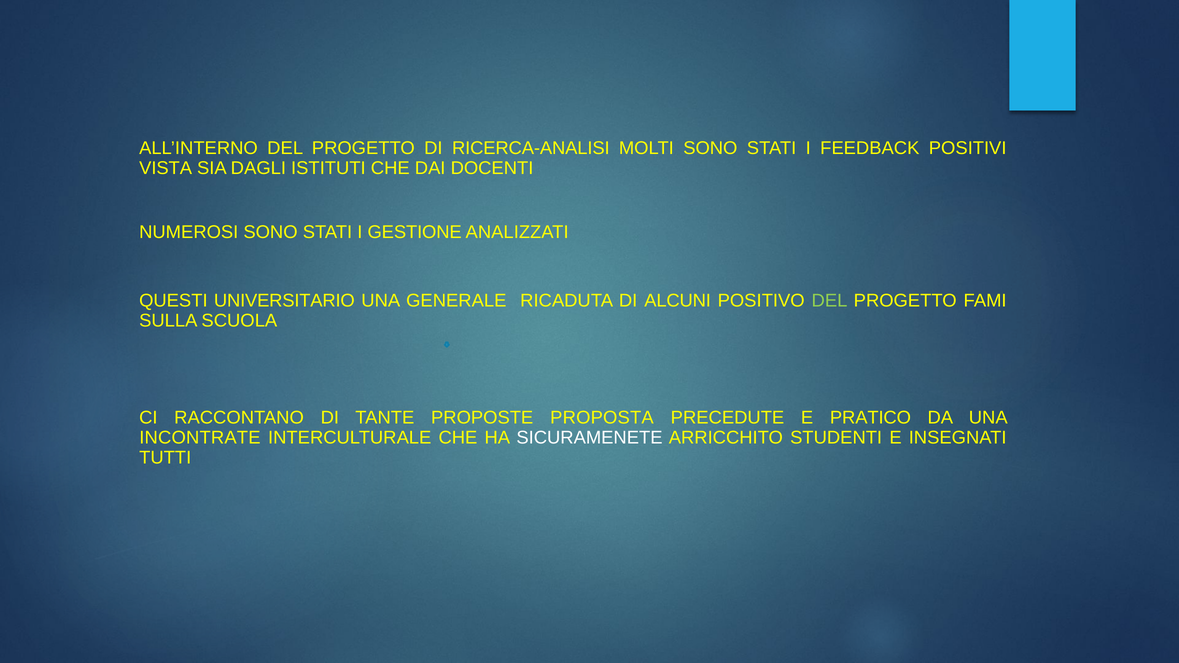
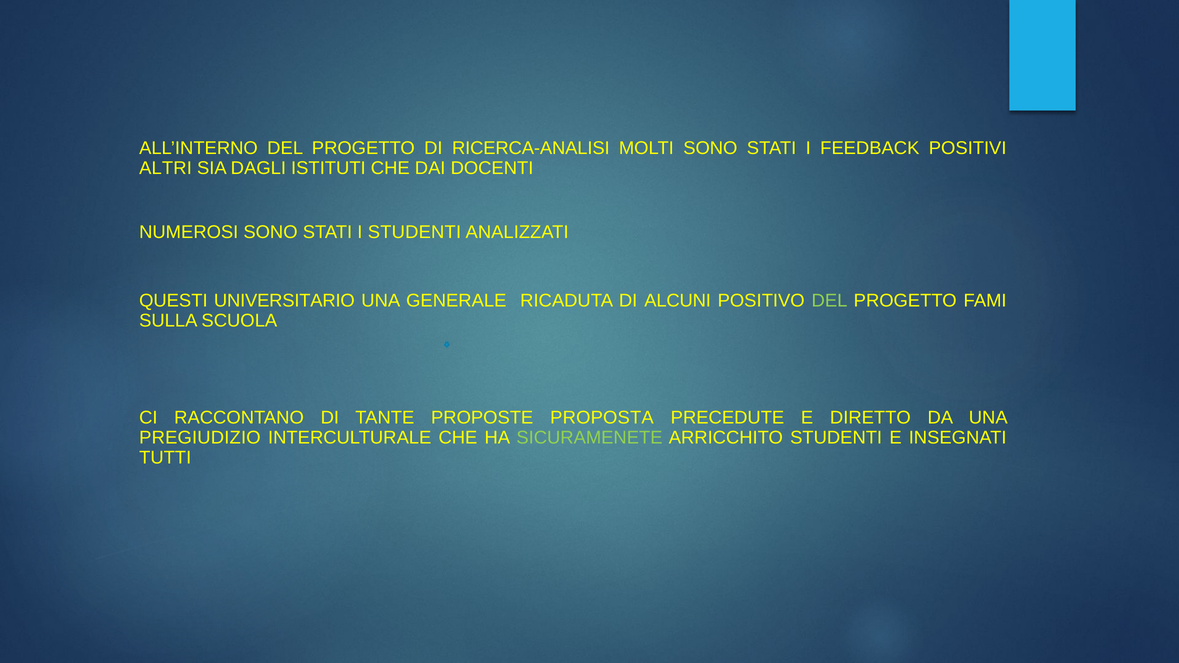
VISTA: VISTA -> ALTRI
I GESTIONE: GESTIONE -> STUDENTI
PRATICO: PRATICO -> DIRETTO
INCONTRATE: INCONTRATE -> PREGIUDIZIO
SICURAMENETE colour: white -> light green
